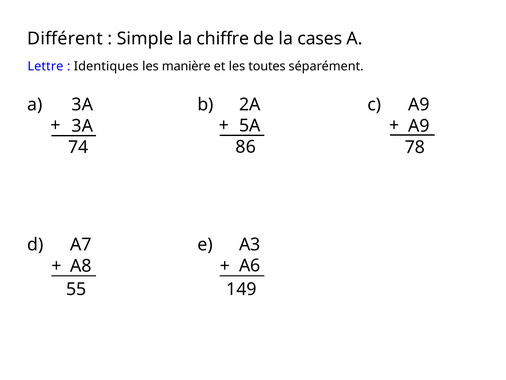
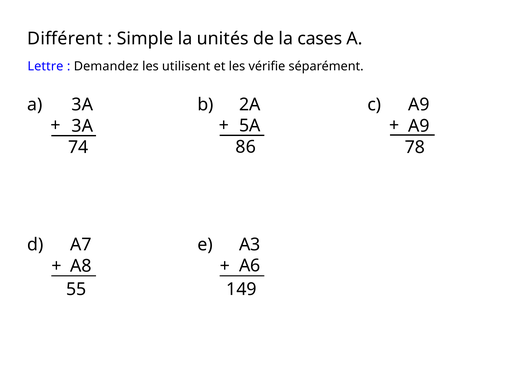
chiffre: chiffre -> unités
Identiques: Identiques -> Demandez
manière: manière -> utilisent
toutes: toutes -> vérifie
